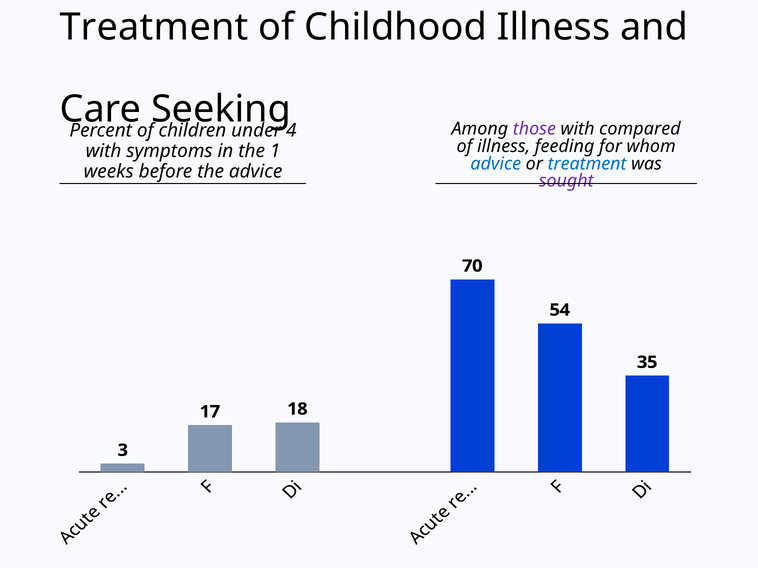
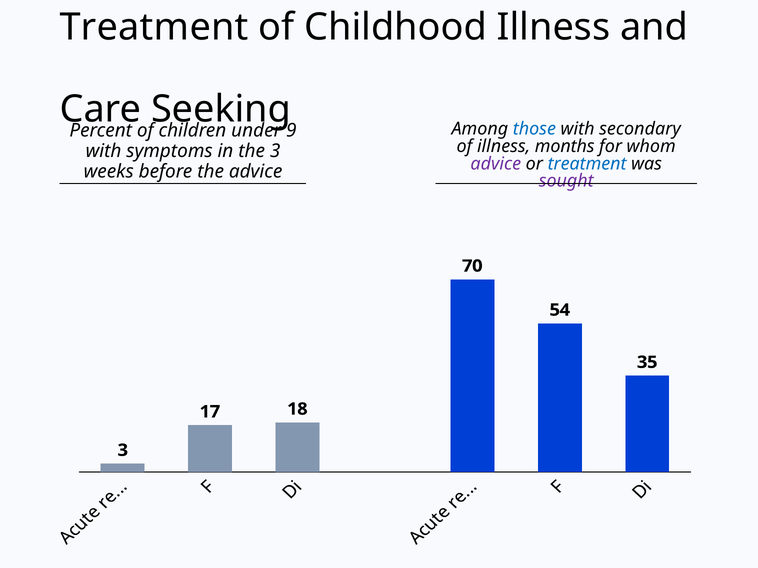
those colour: purple -> blue
compared: compared -> secondary
4: 4 -> 9
feeding: feeding -> months
the 1: 1 -> 3
advice at (496, 164) colour: blue -> purple
